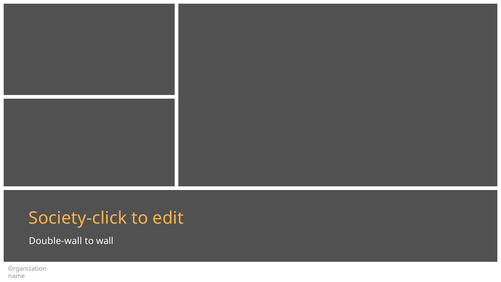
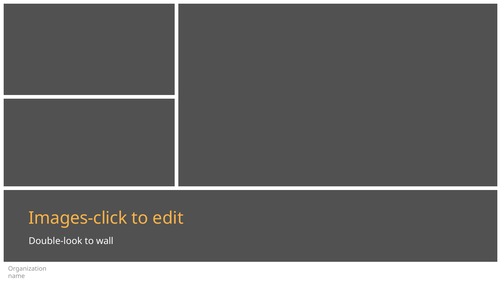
Society-click: Society-click -> Images-click
Double-wall: Double-wall -> Double-look
